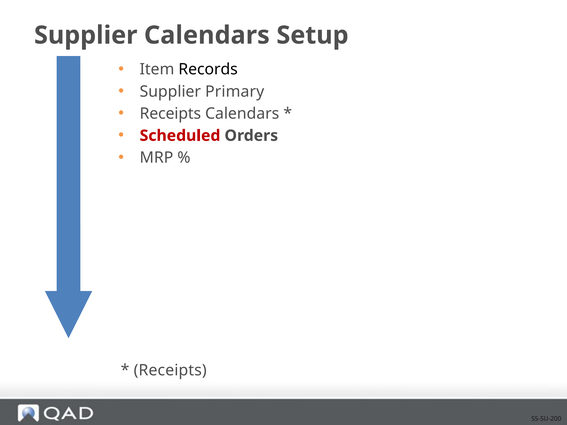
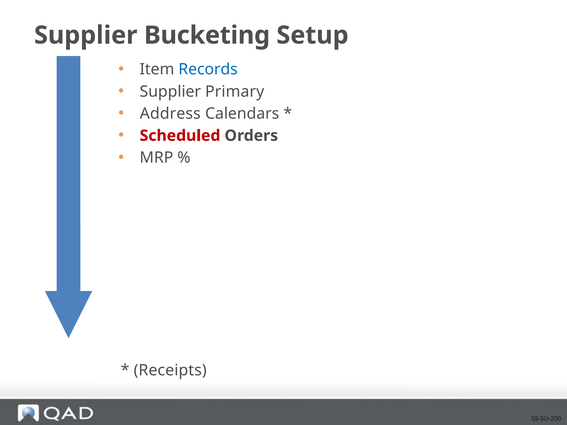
Calendars at (207, 35): Calendars -> Bucketing
Records colour: black -> blue
Receipts at (170, 114): Receipts -> Address
